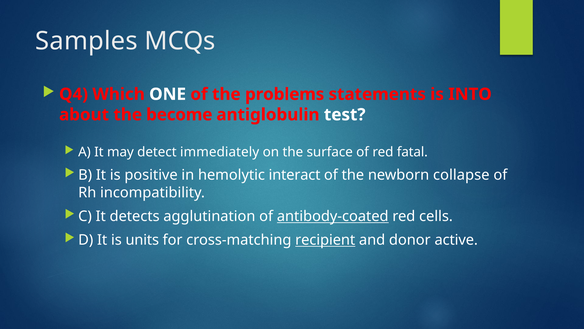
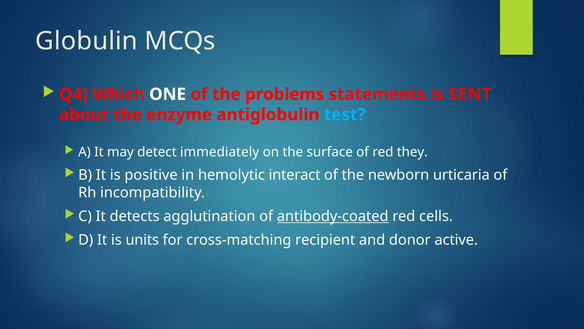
Samples: Samples -> Globulin
INTO: INTO -> SENT
become: become -> enzyme
test colour: white -> light blue
fatal: fatal -> they
collapse: collapse -> urticaria
recipient underline: present -> none
